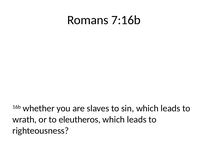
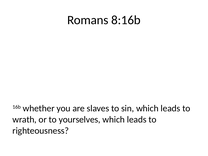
7:16b: 7:16b -> 8:16b
eleutheros: eleutheros -> yourselves
